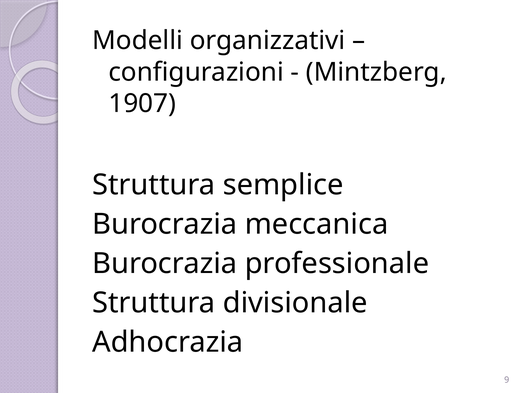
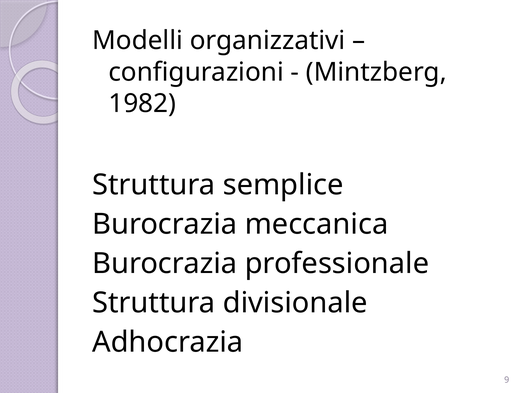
1907: 1907 -> 1982
